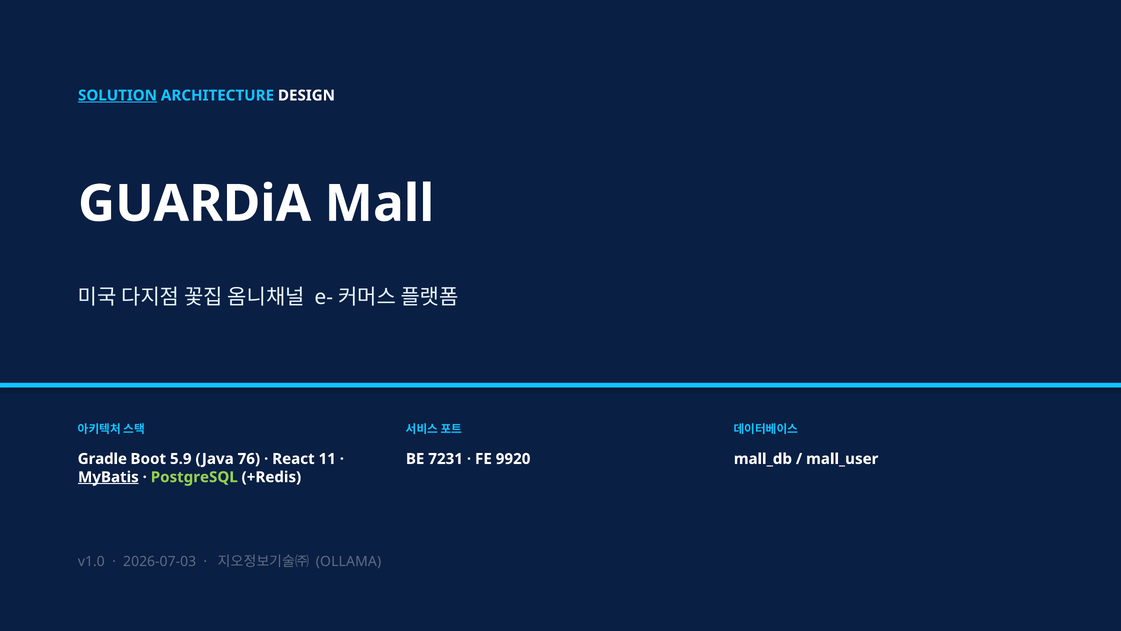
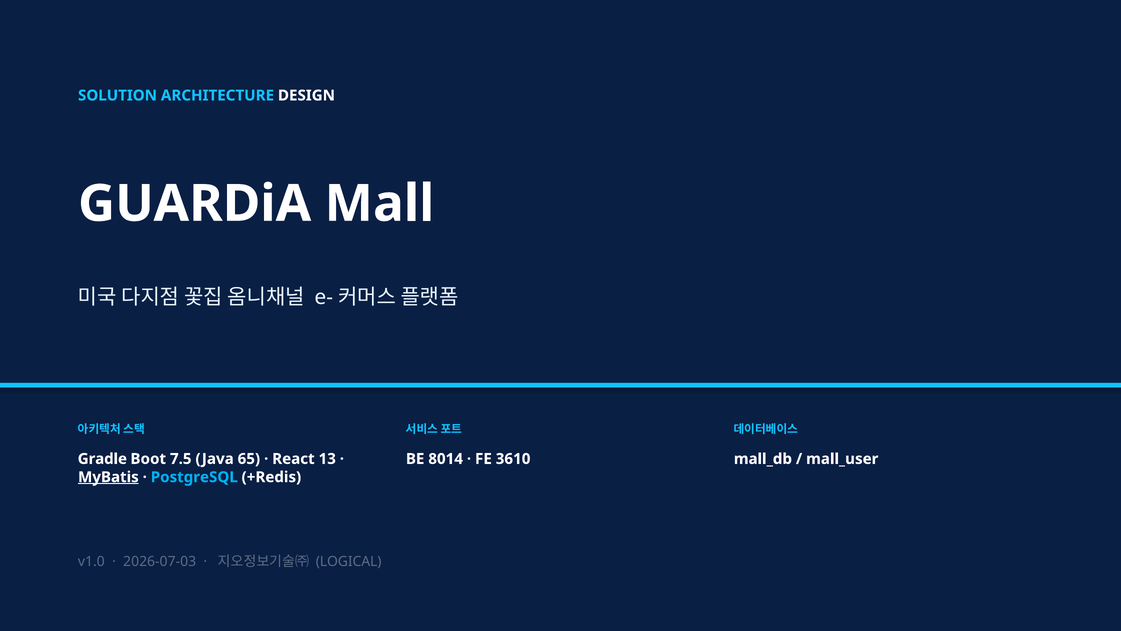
SOLUTION underline: present -> none
5.9: 5.9 -> 7.5
76: 76 -> 65
11: 11 -> 13
7231: 7231 -> 8014
9920: 9920 -> 3610
PostgreSQL colour: light green -> light blue
OLLAMA: OLLAMA -> LOGICAL
